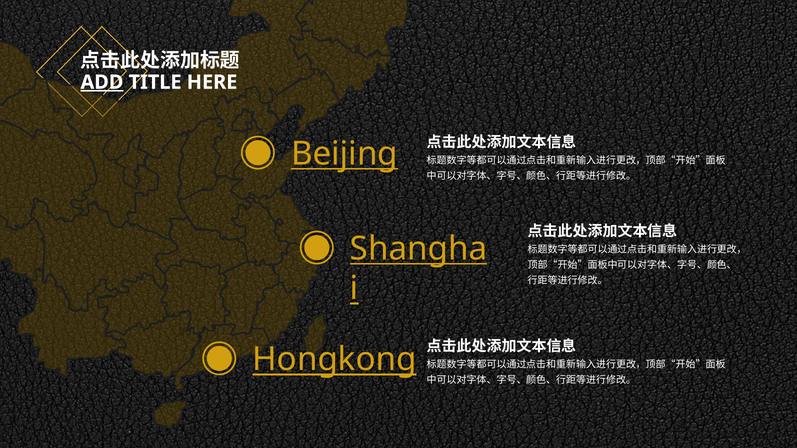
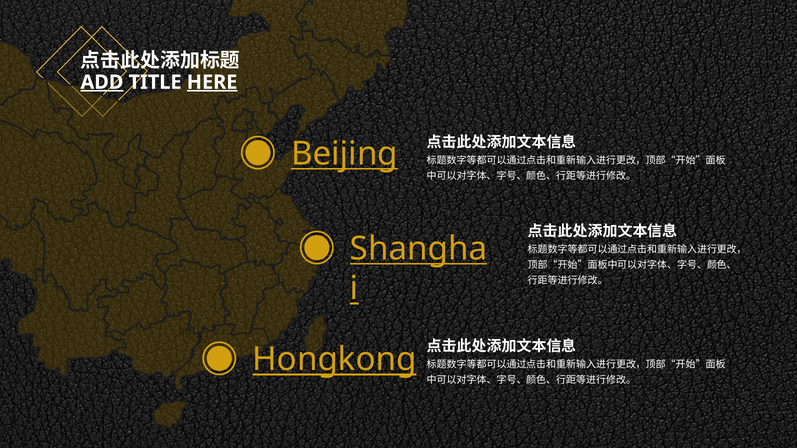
HERE underline: none -> present
